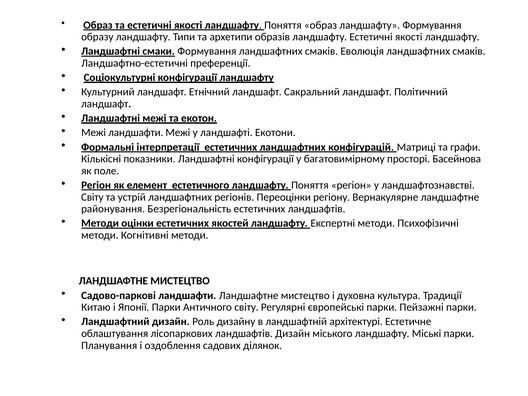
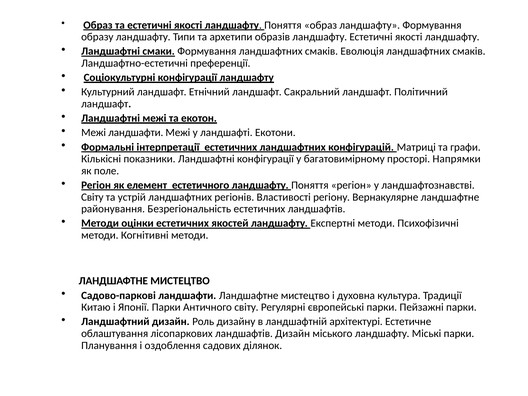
Басейнова: Басейнова -> Напрямки
Переоцінки: Переоцінки -> Властивості
